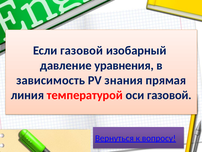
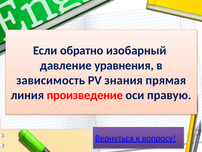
Если газовой: газовой -> обратно
температурой: температурой -> произведение
оси газовой: газовой -> правую
